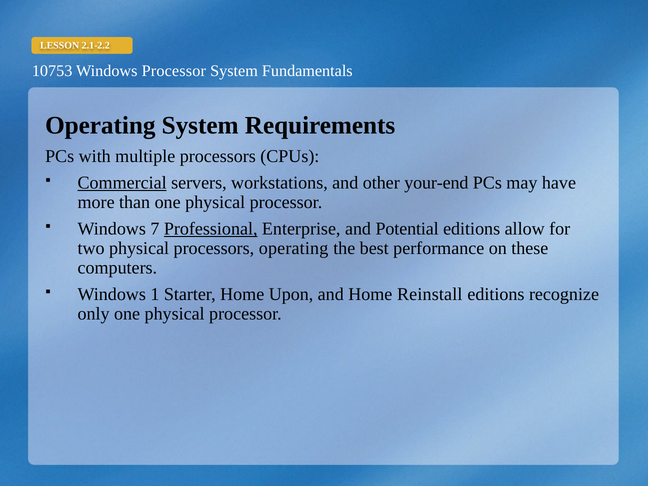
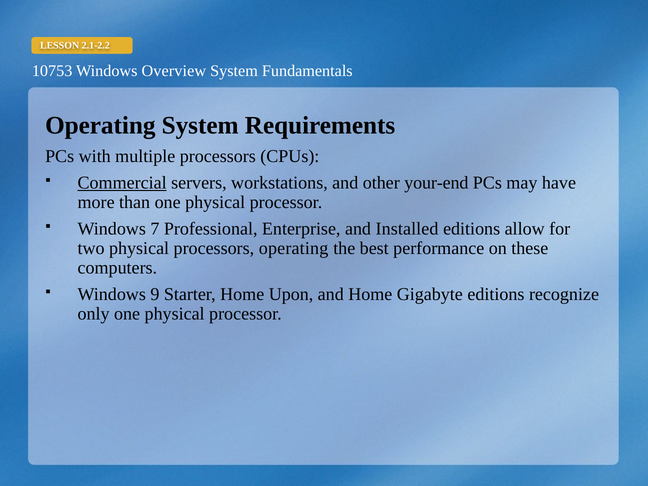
Processor at (174, 71): Processor -> Overview
Professional underline: present -> none
Potential: Potential -> Installed
1: 1 -> 9
Reinstall: Reinstall -> Gigabyte
